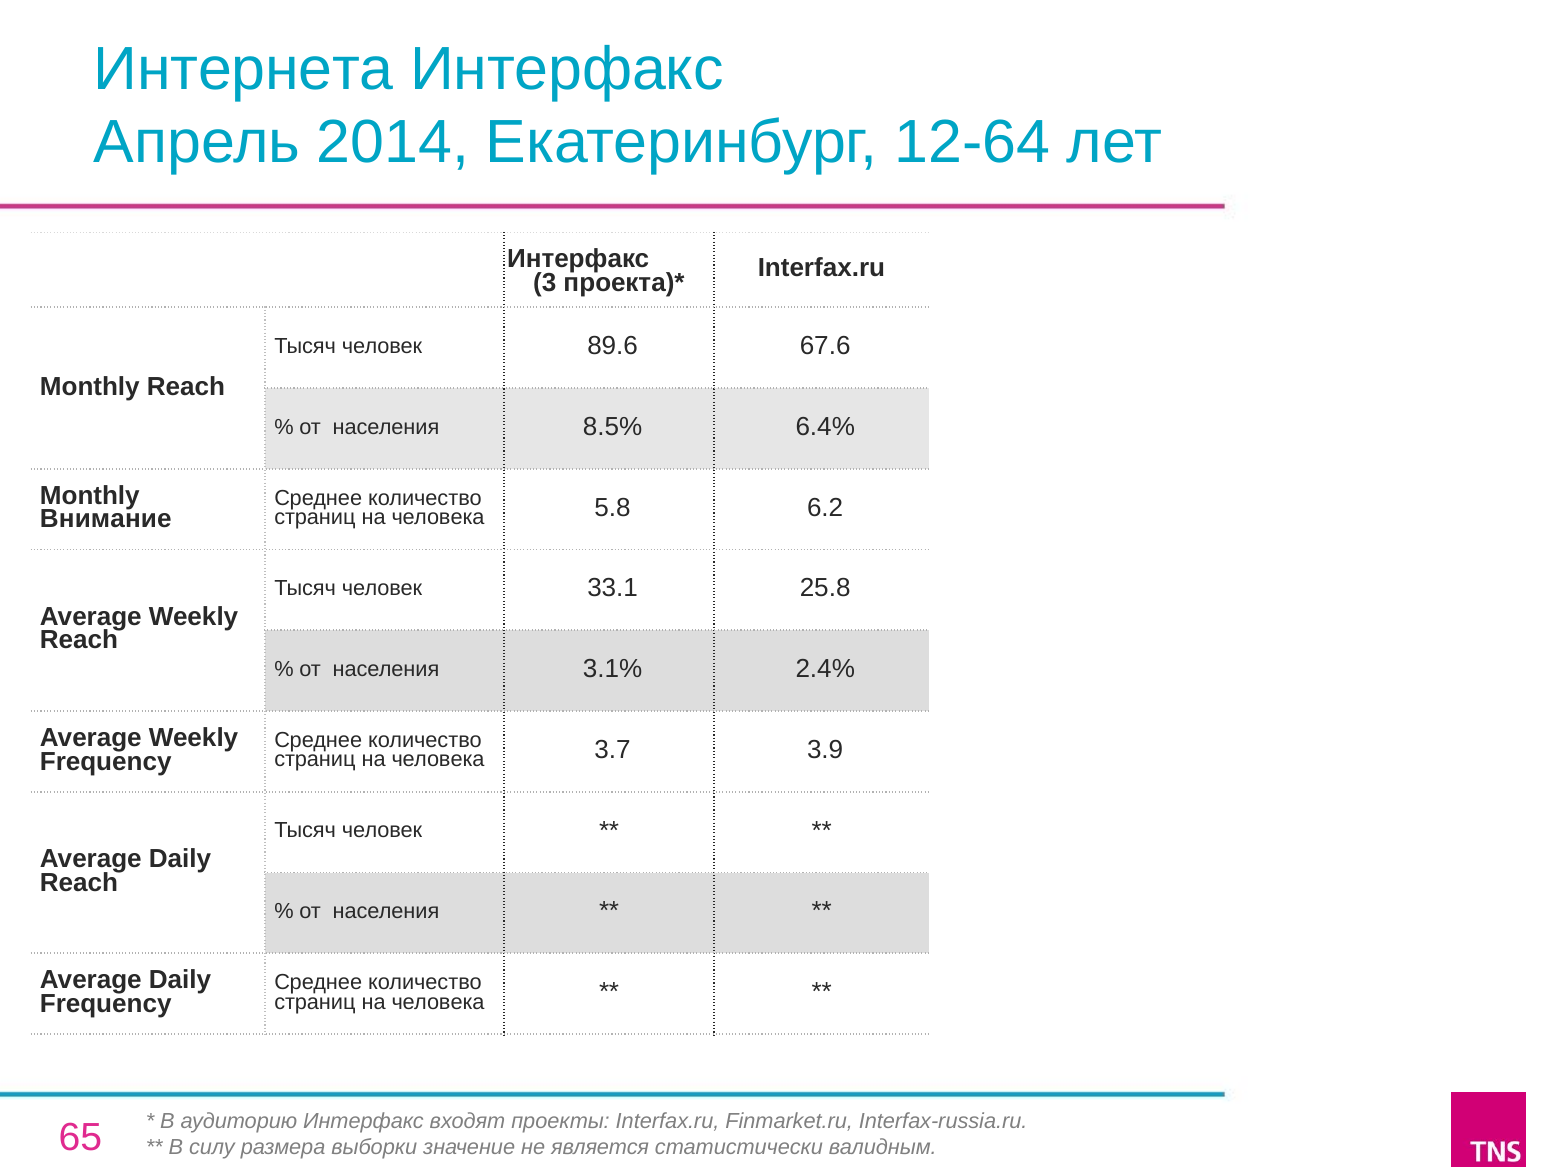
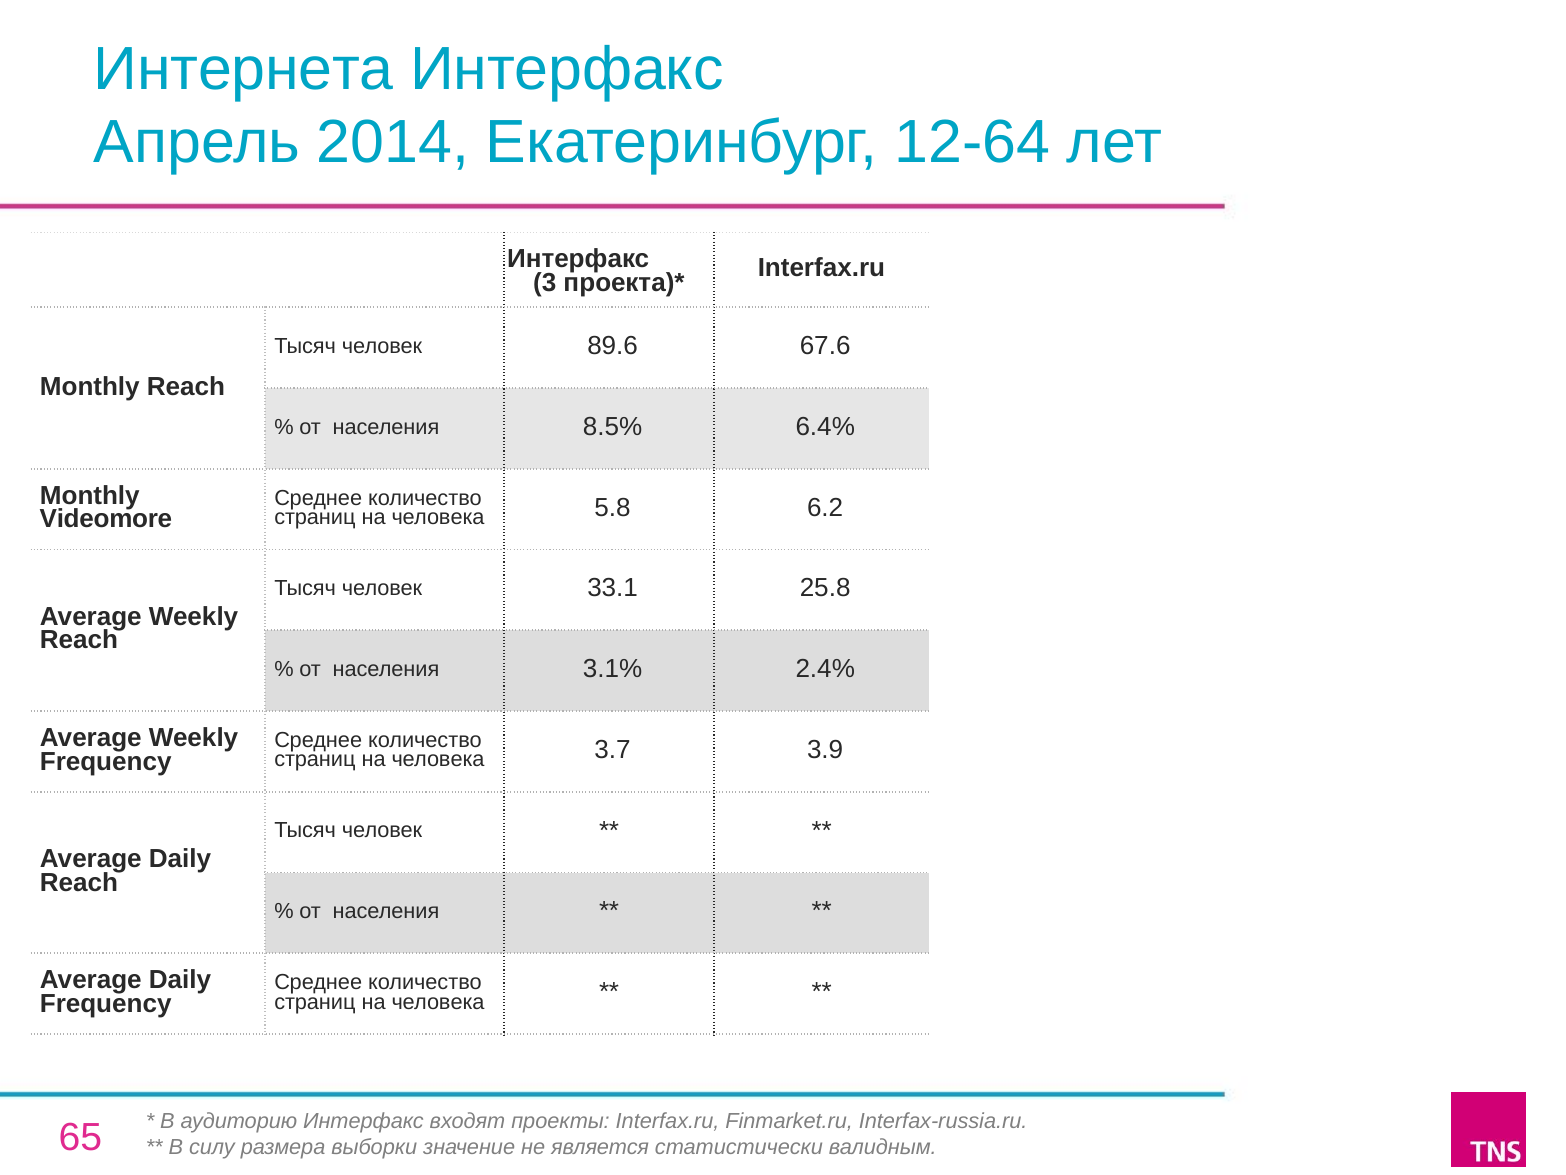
Внимание: Внимание -> Videomore
